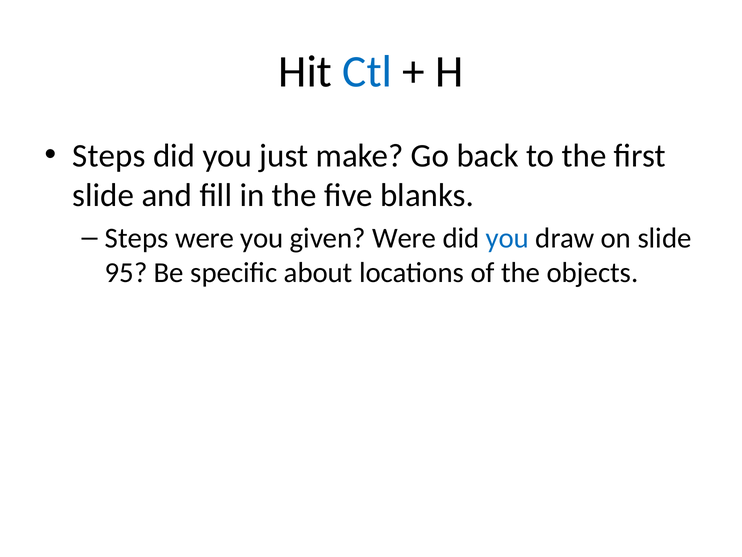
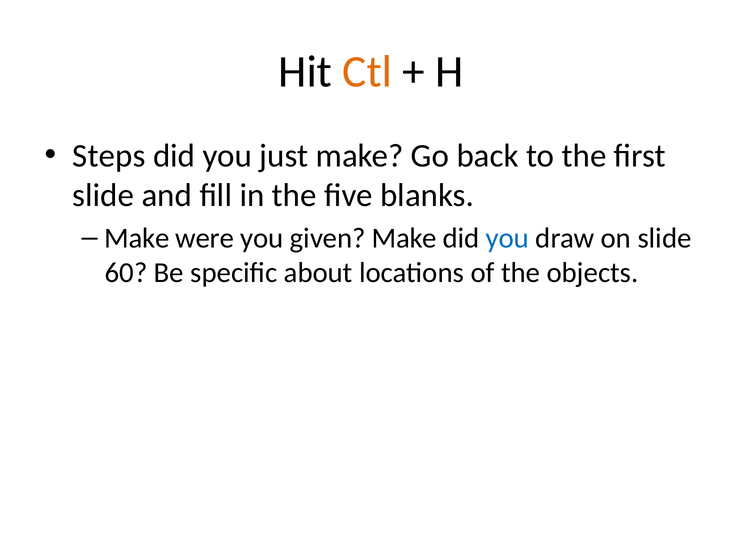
Ctl colour: blue -> orange
Steps at (137, 238): Steps -> Make
given Were: Were -> Make
95: 95 -> 60
